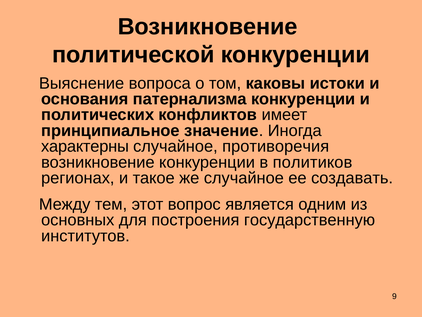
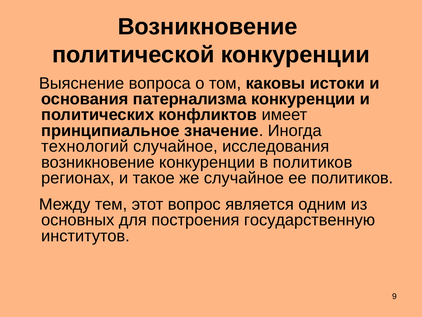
характерны: характерны -> технологий
противоречия: противоречия -> исследования
ее создавать: создавать -> политиков
